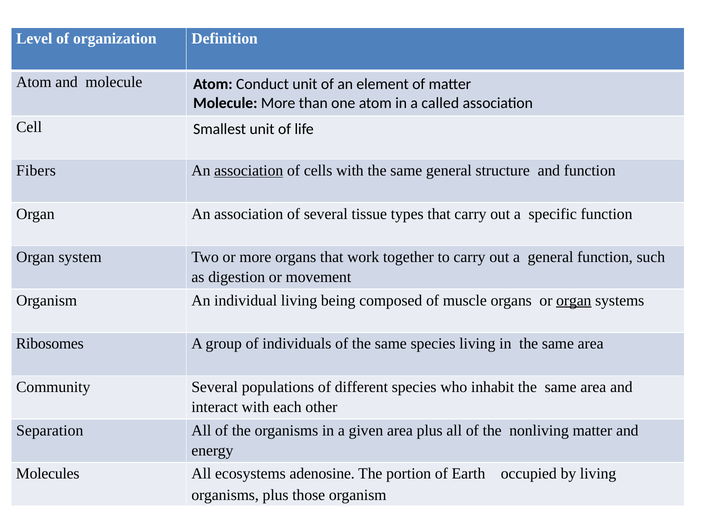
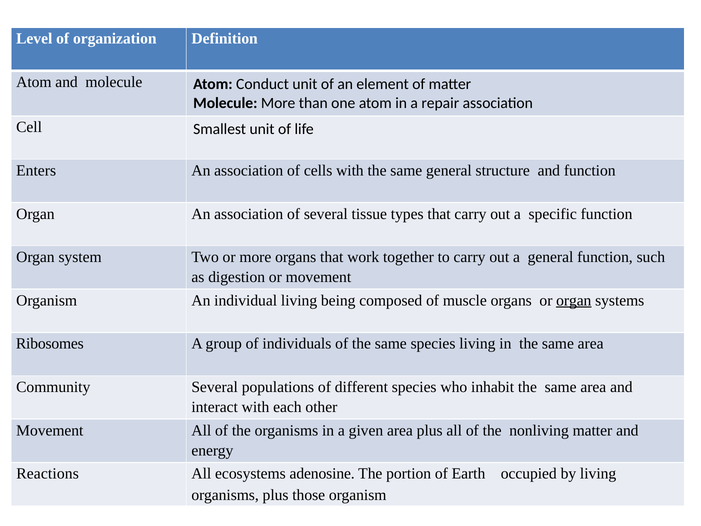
called: called -> repair
Fibers: Fibers -> Enters
association at (249, 170) underline: present -> none
Separation at (50, 430): Separation -> Movement
Molecules: Molecules -> Reactions
